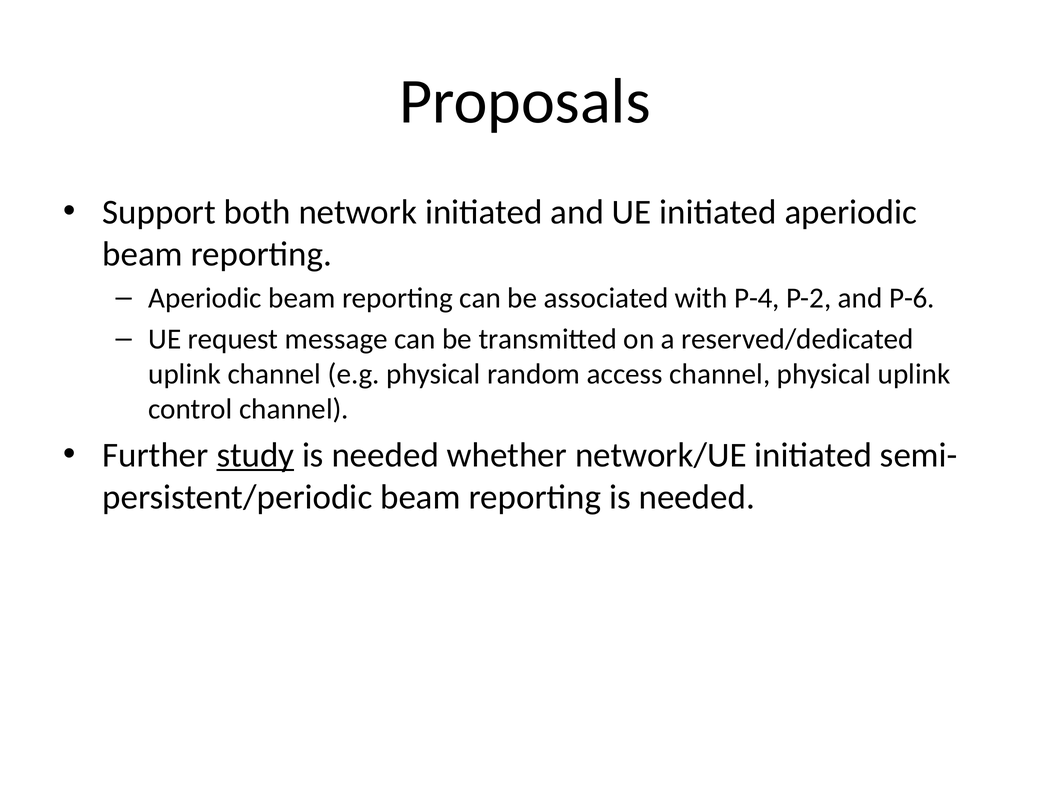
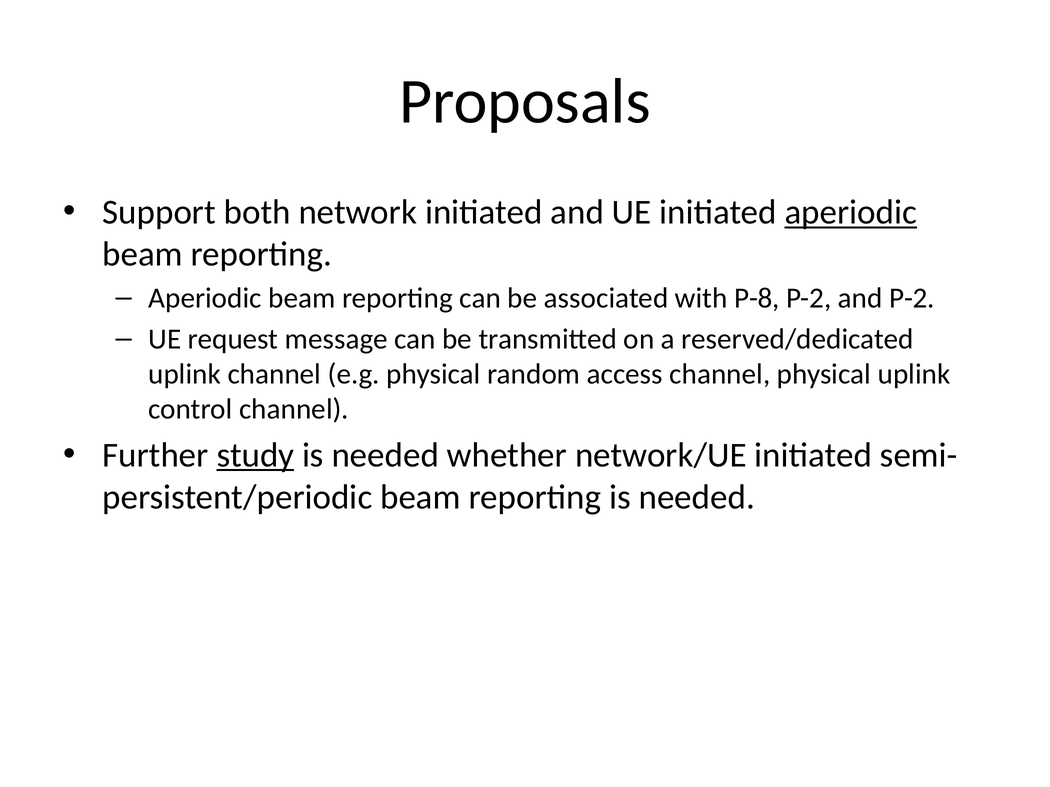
aperiodic at (851, 212) underline: none -> present
P-4: P-4 -> P-8
and P-6: P-6 -> P-2
